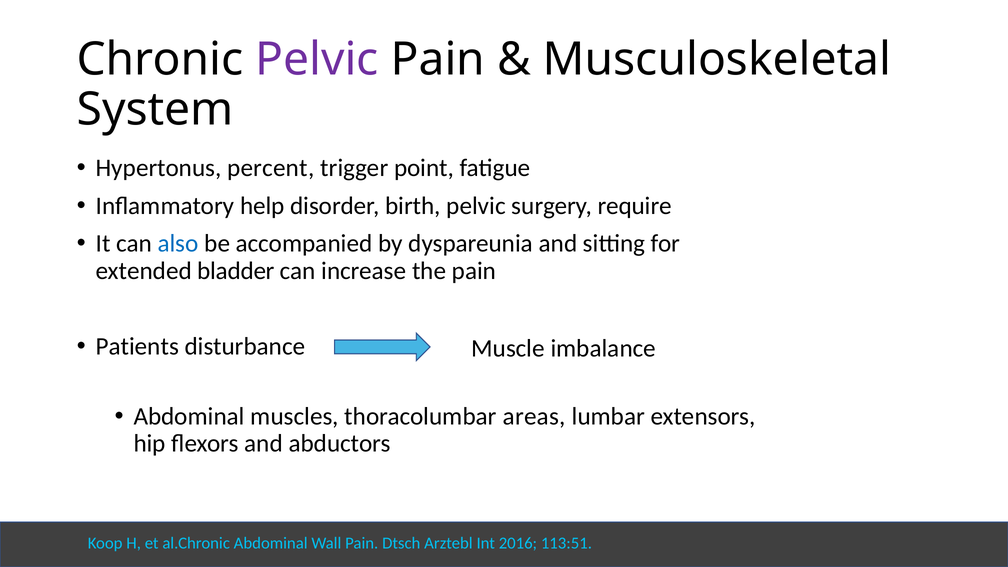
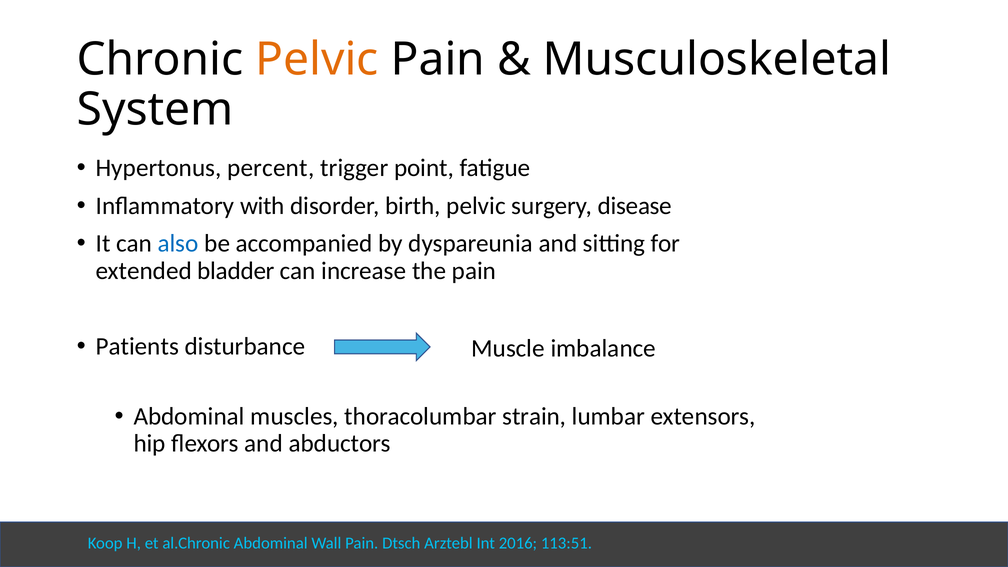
Pelvic at (317, 60) colour: purple -> orange
help: help -> with
require: require -> disease
areas: areas -> strain
